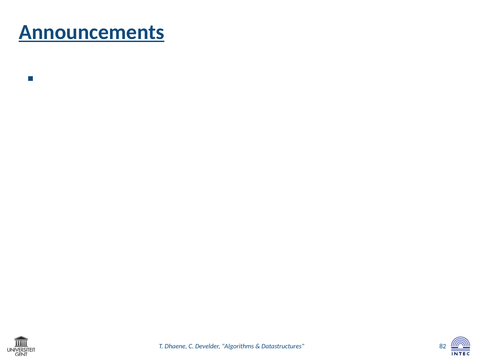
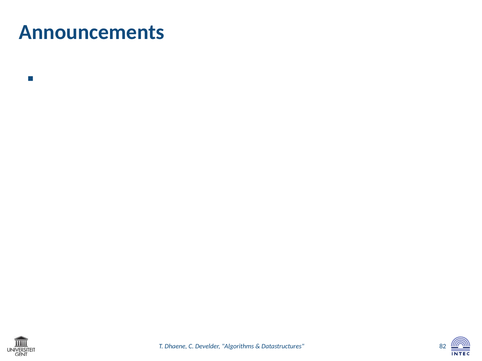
Announcements underline: present -> none
